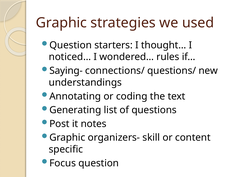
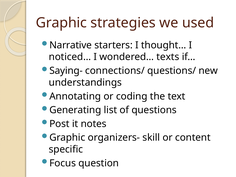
Question at (71, 45): Question -> Narrative
rules: rules -> texts
